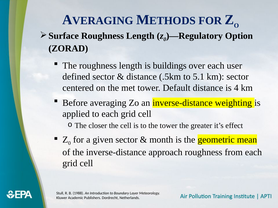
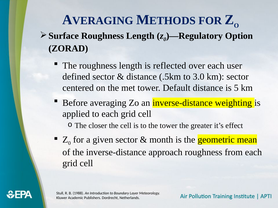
buildings: buildings -> reflected
5.1: 5.1 -> 3.0
4: 4 -> 5
